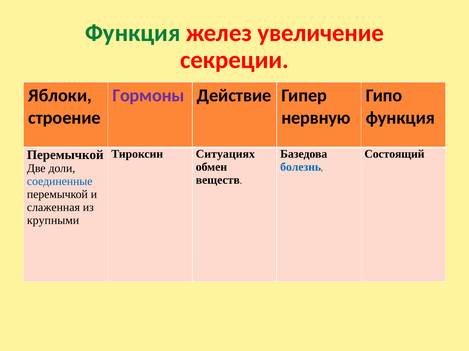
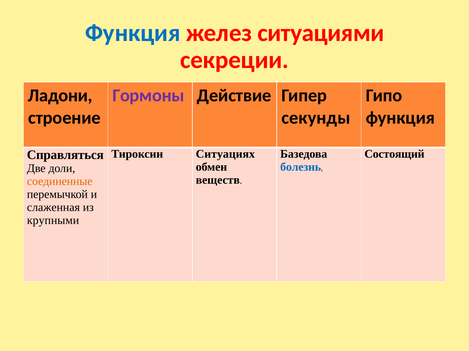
Функция at (133, 33) colour: green -> blue
увеличение: увеличение -> ситуациями
Яблоки: Яблоки -> Ладони
нервную: нервную -> секунды
Перемычкой at (65, 155): Перемычкой -> Справляться
соединенные colour: blue -> orange
